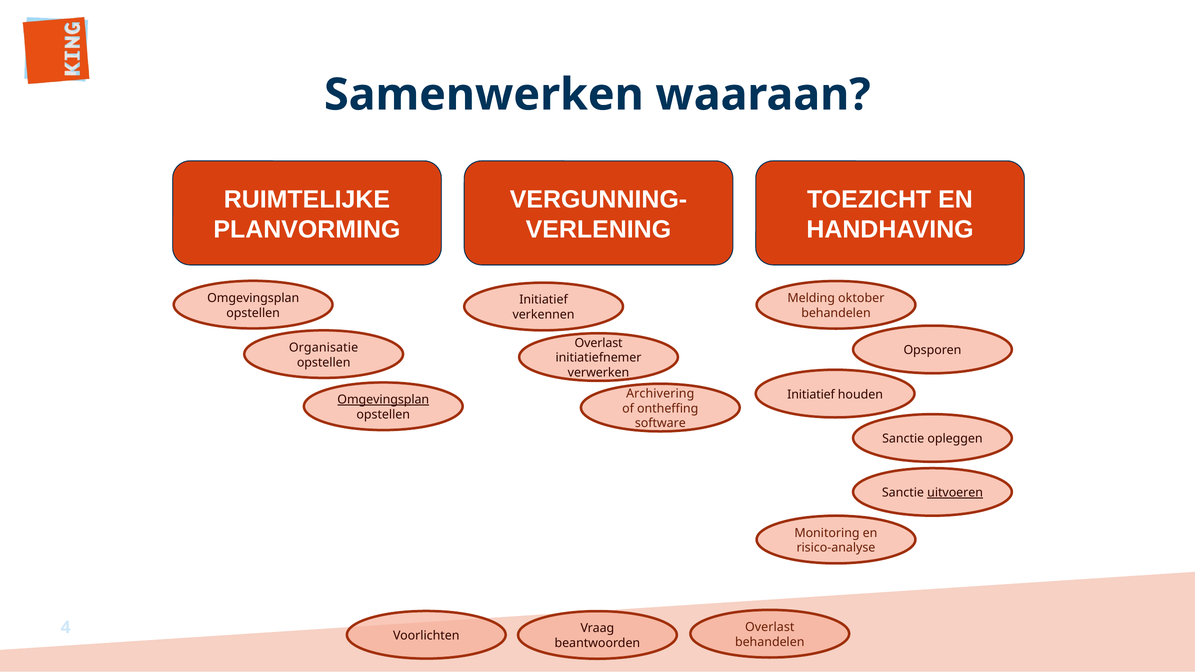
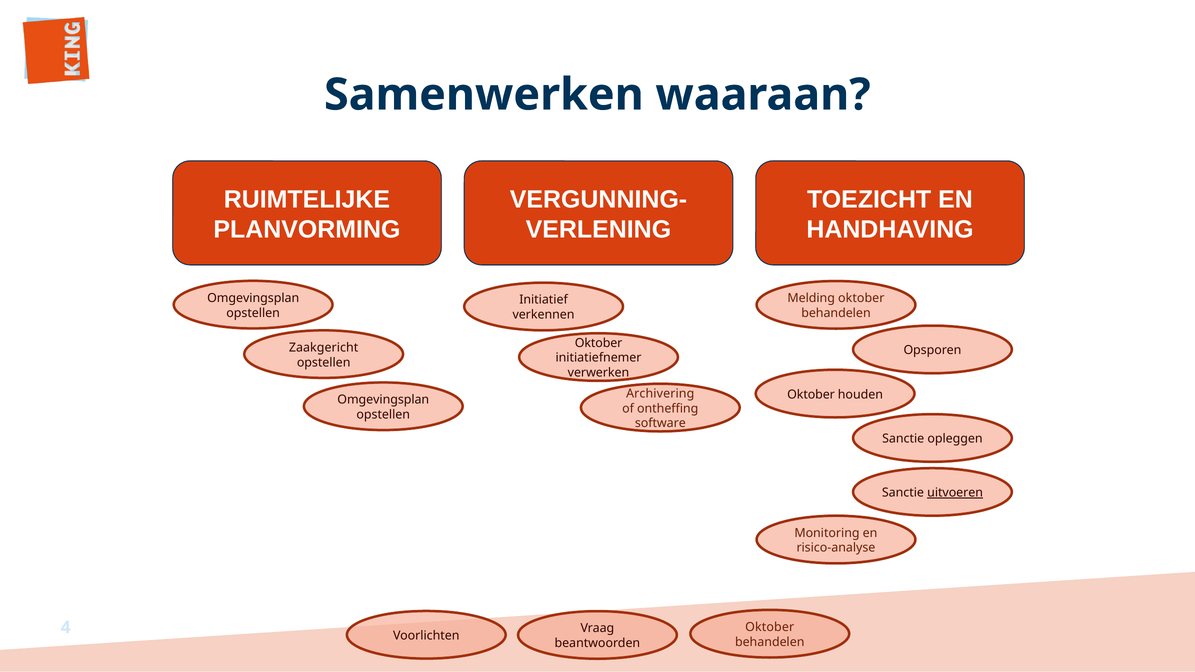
Overlast at (599, 343): Overlast -> Oktober
Organisatie: Organisatie -> Zaakgericht
Initiatief at (811, 395): Initiatief -> Oktober
Omgevingsplan at (383, 400) underline: present -> none
Overlast at (770, 627): Overlast -> Oktober
